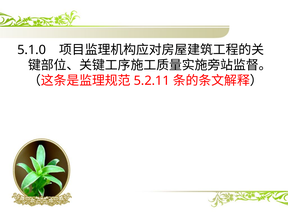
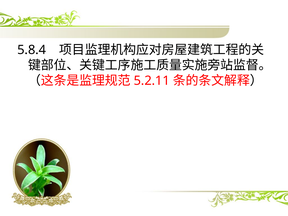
5.1.0: 5.1.0 -> 5.8.4
